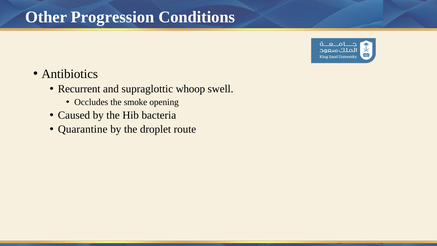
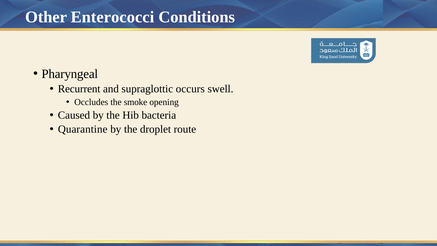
Progression: Progression -> Enterococci
Antibiotics: Antibiotics -> Pharyngeal
whoop: whoop -> occurs
